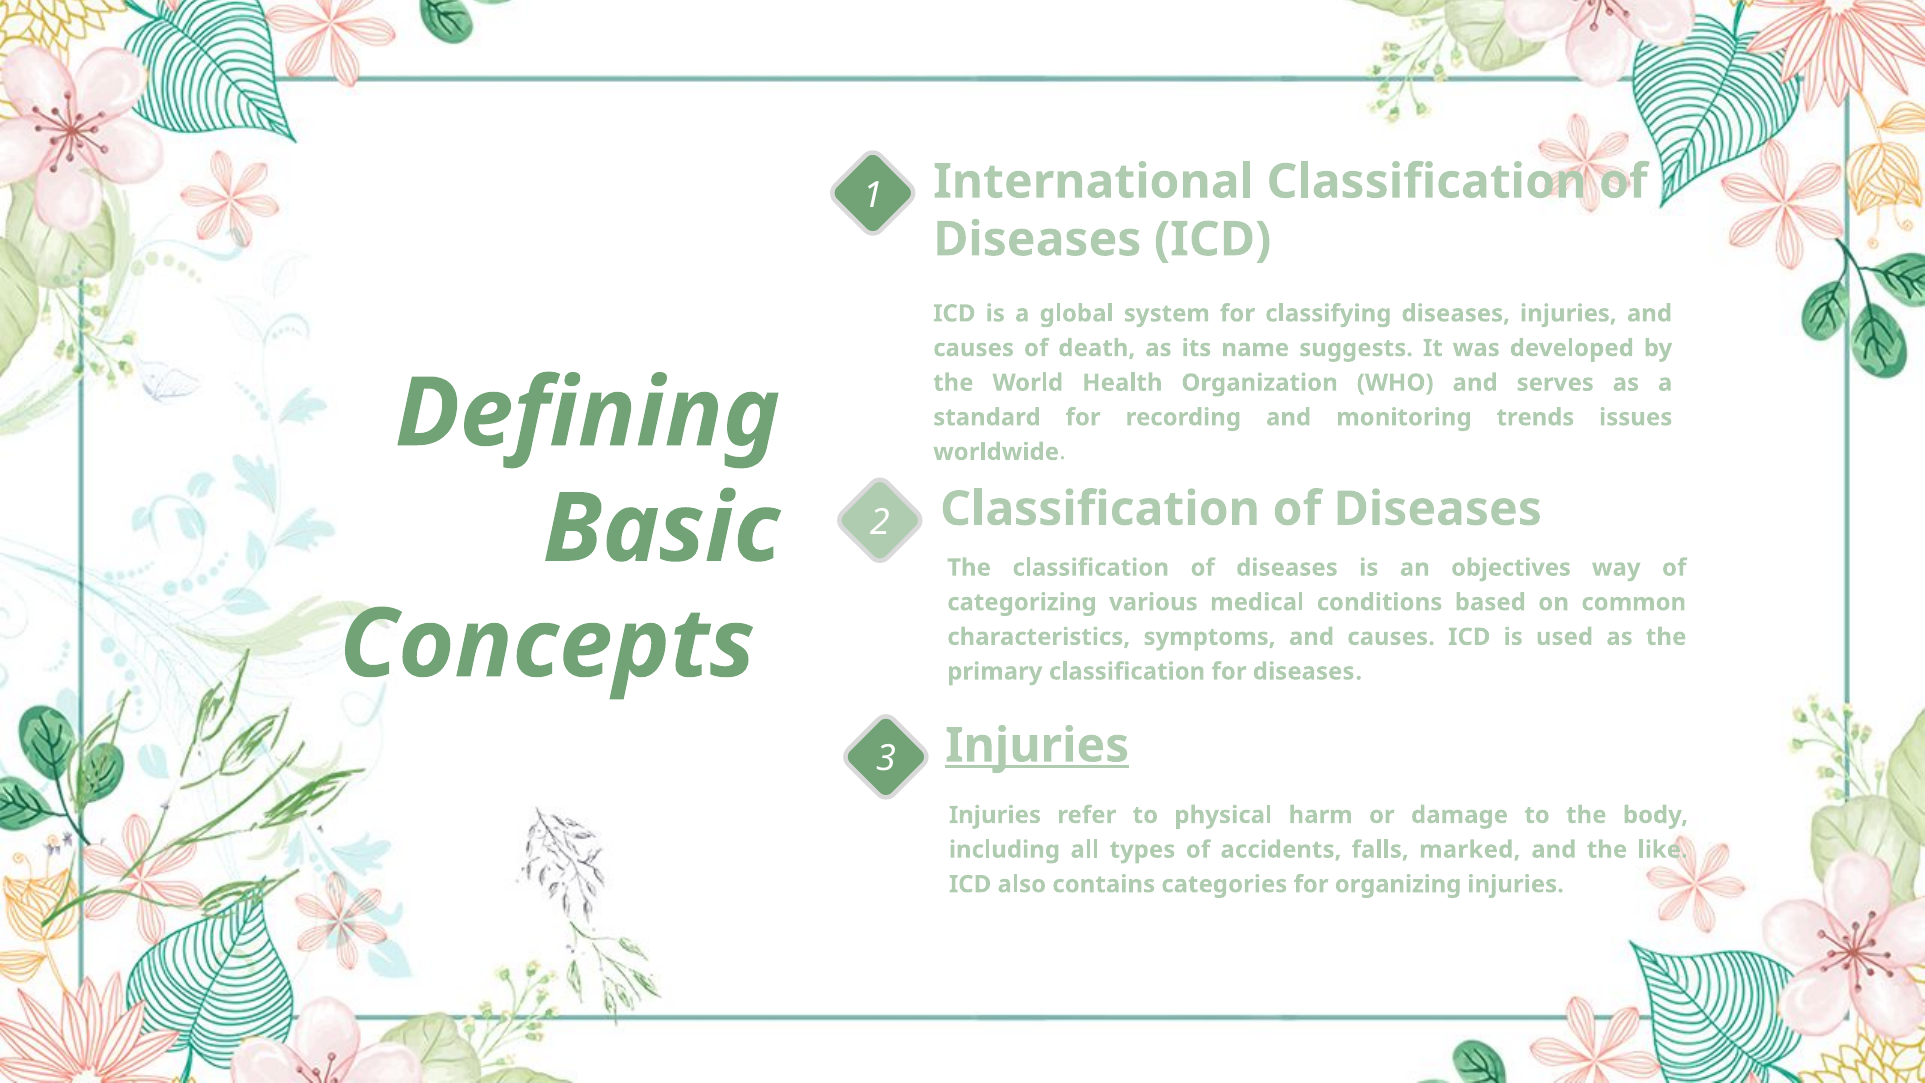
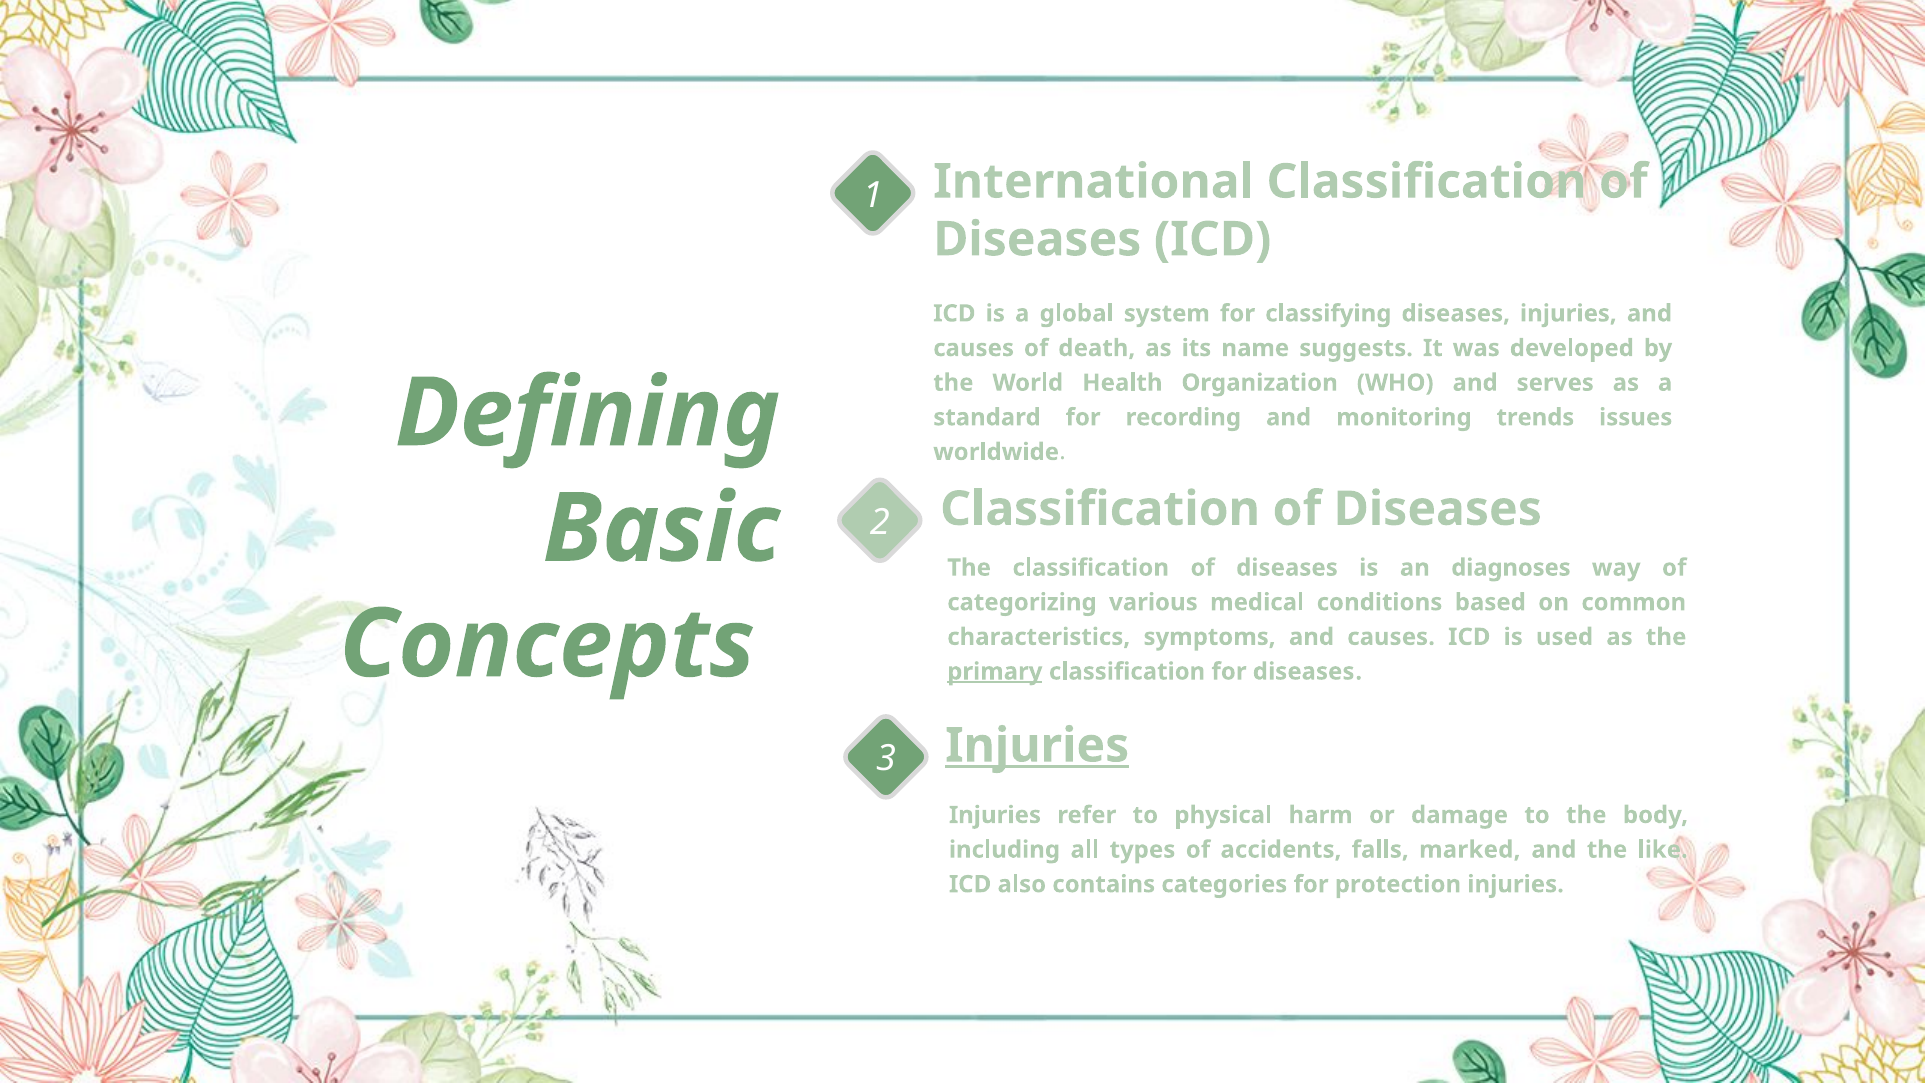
objectives: objectives -> diagnoses
primary underline: none -> present
organizing: organizing -> protection
